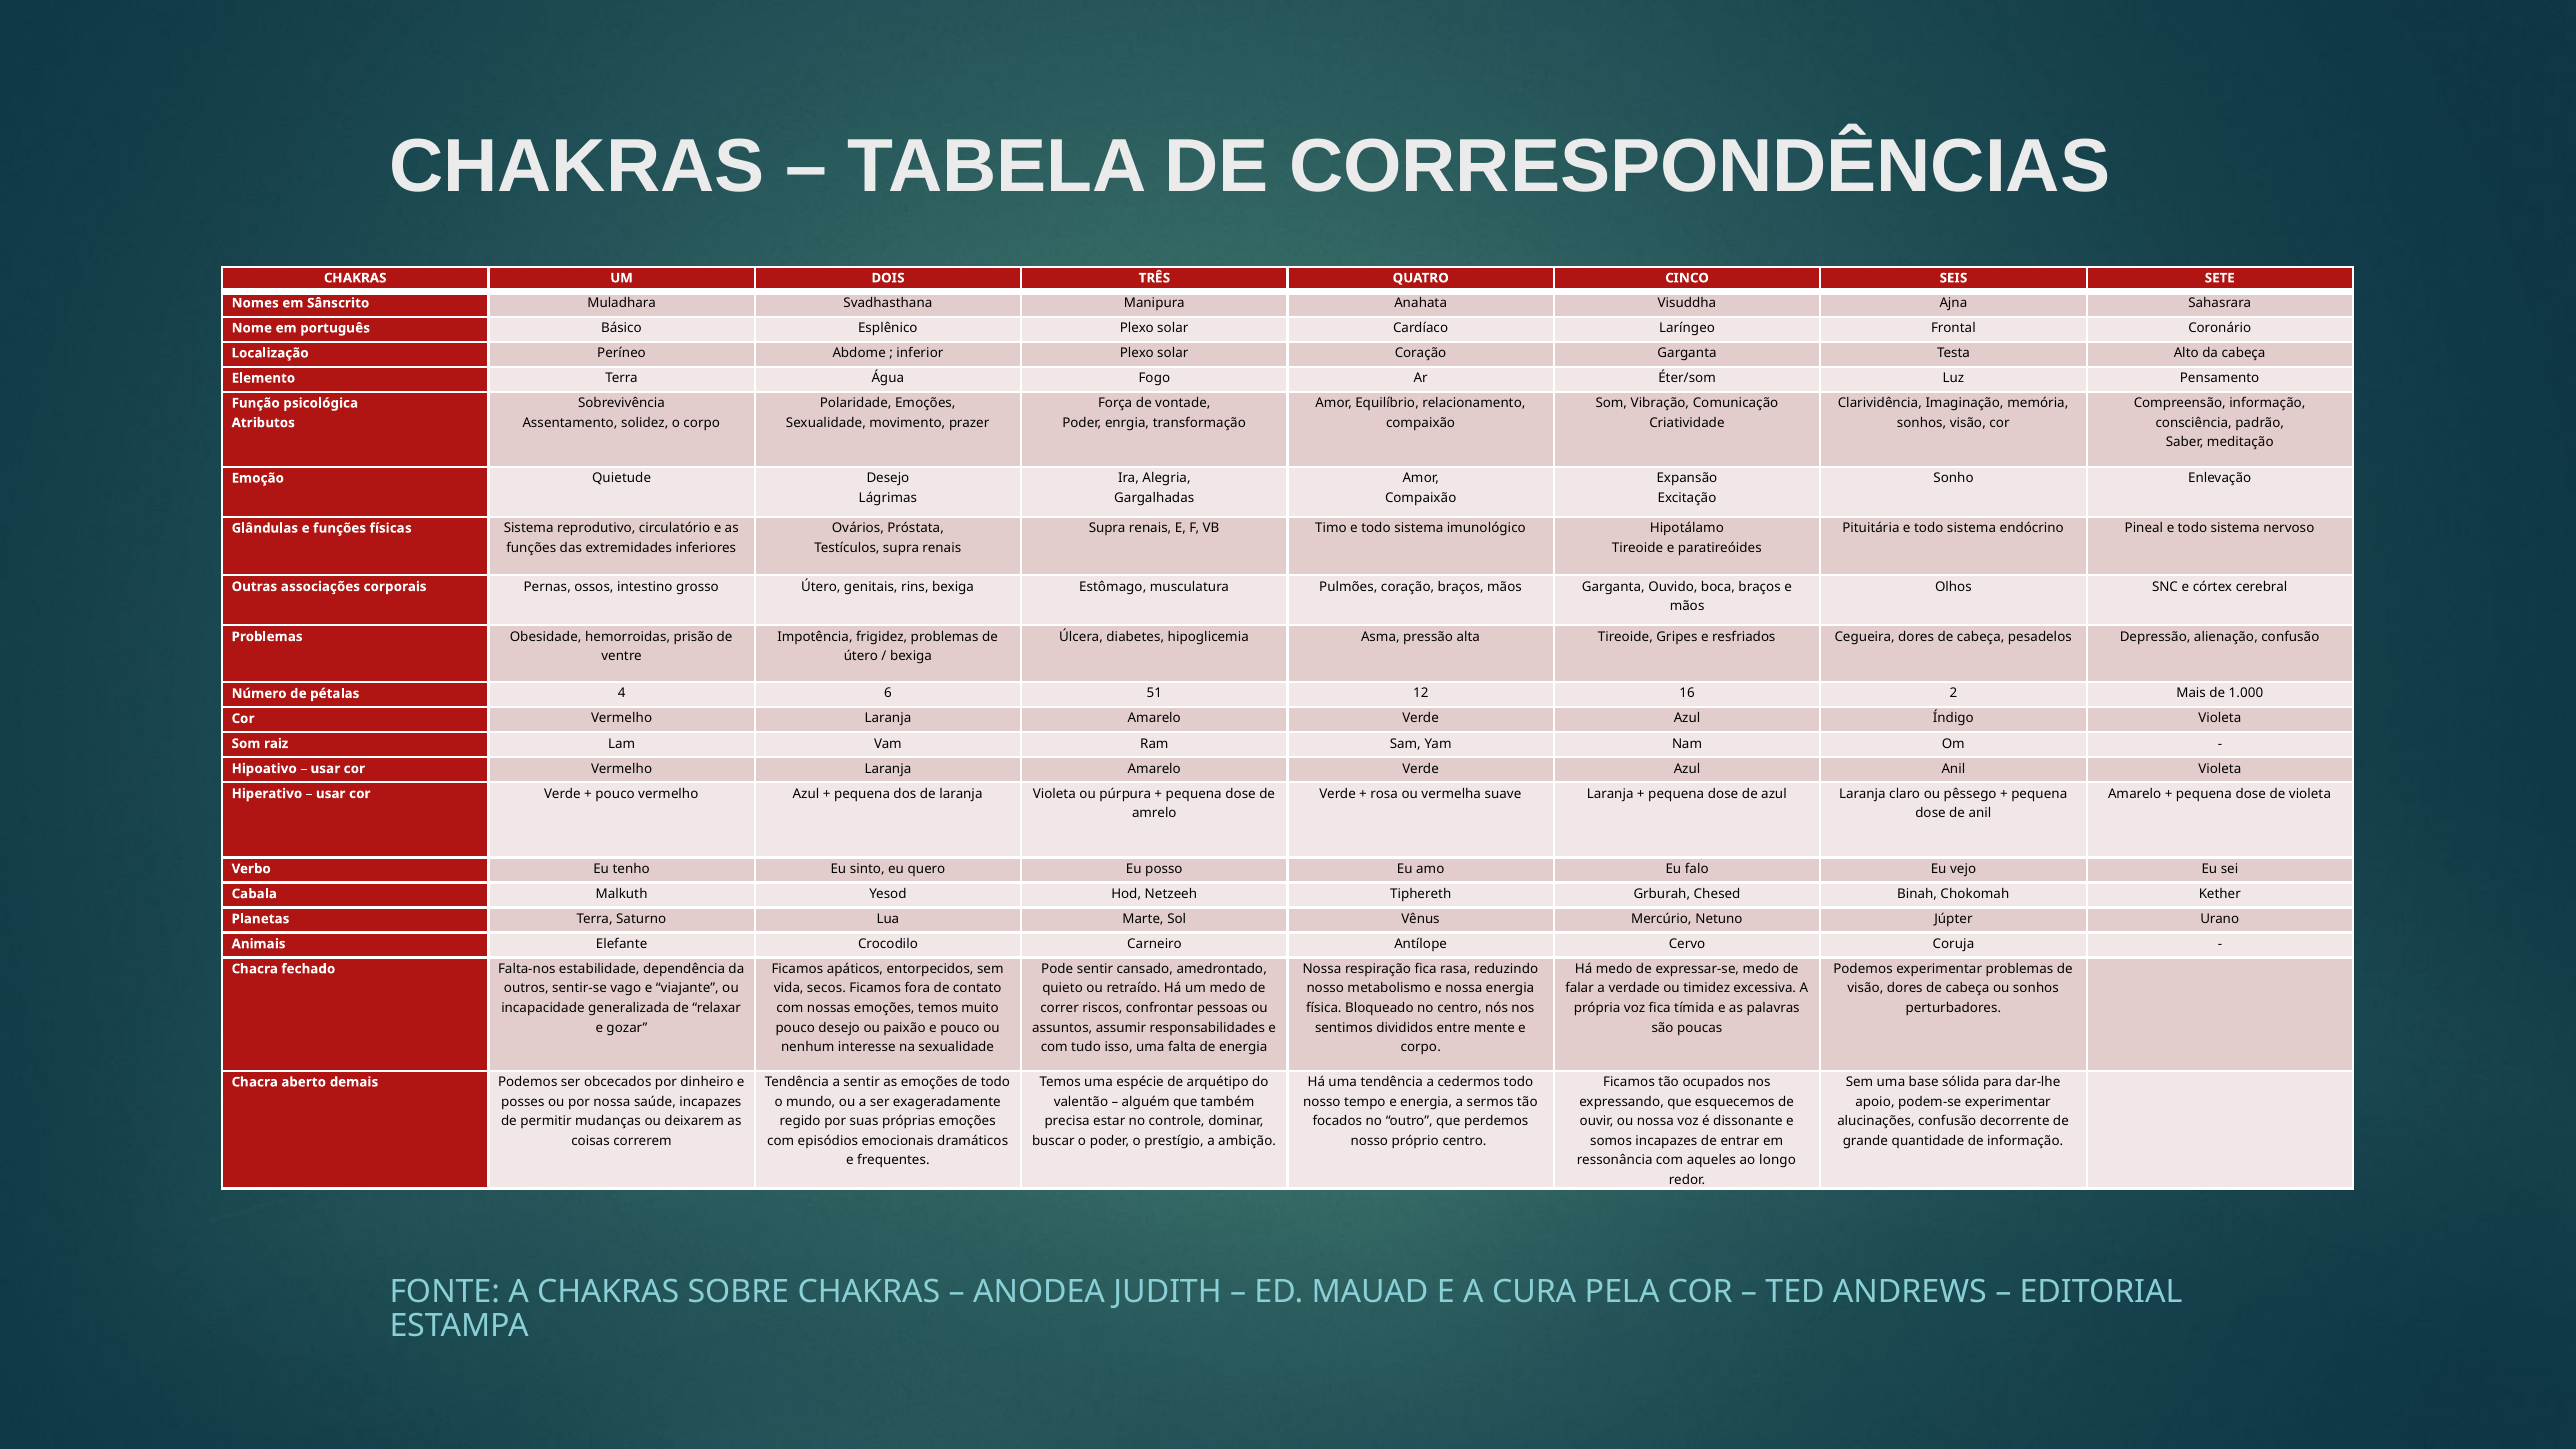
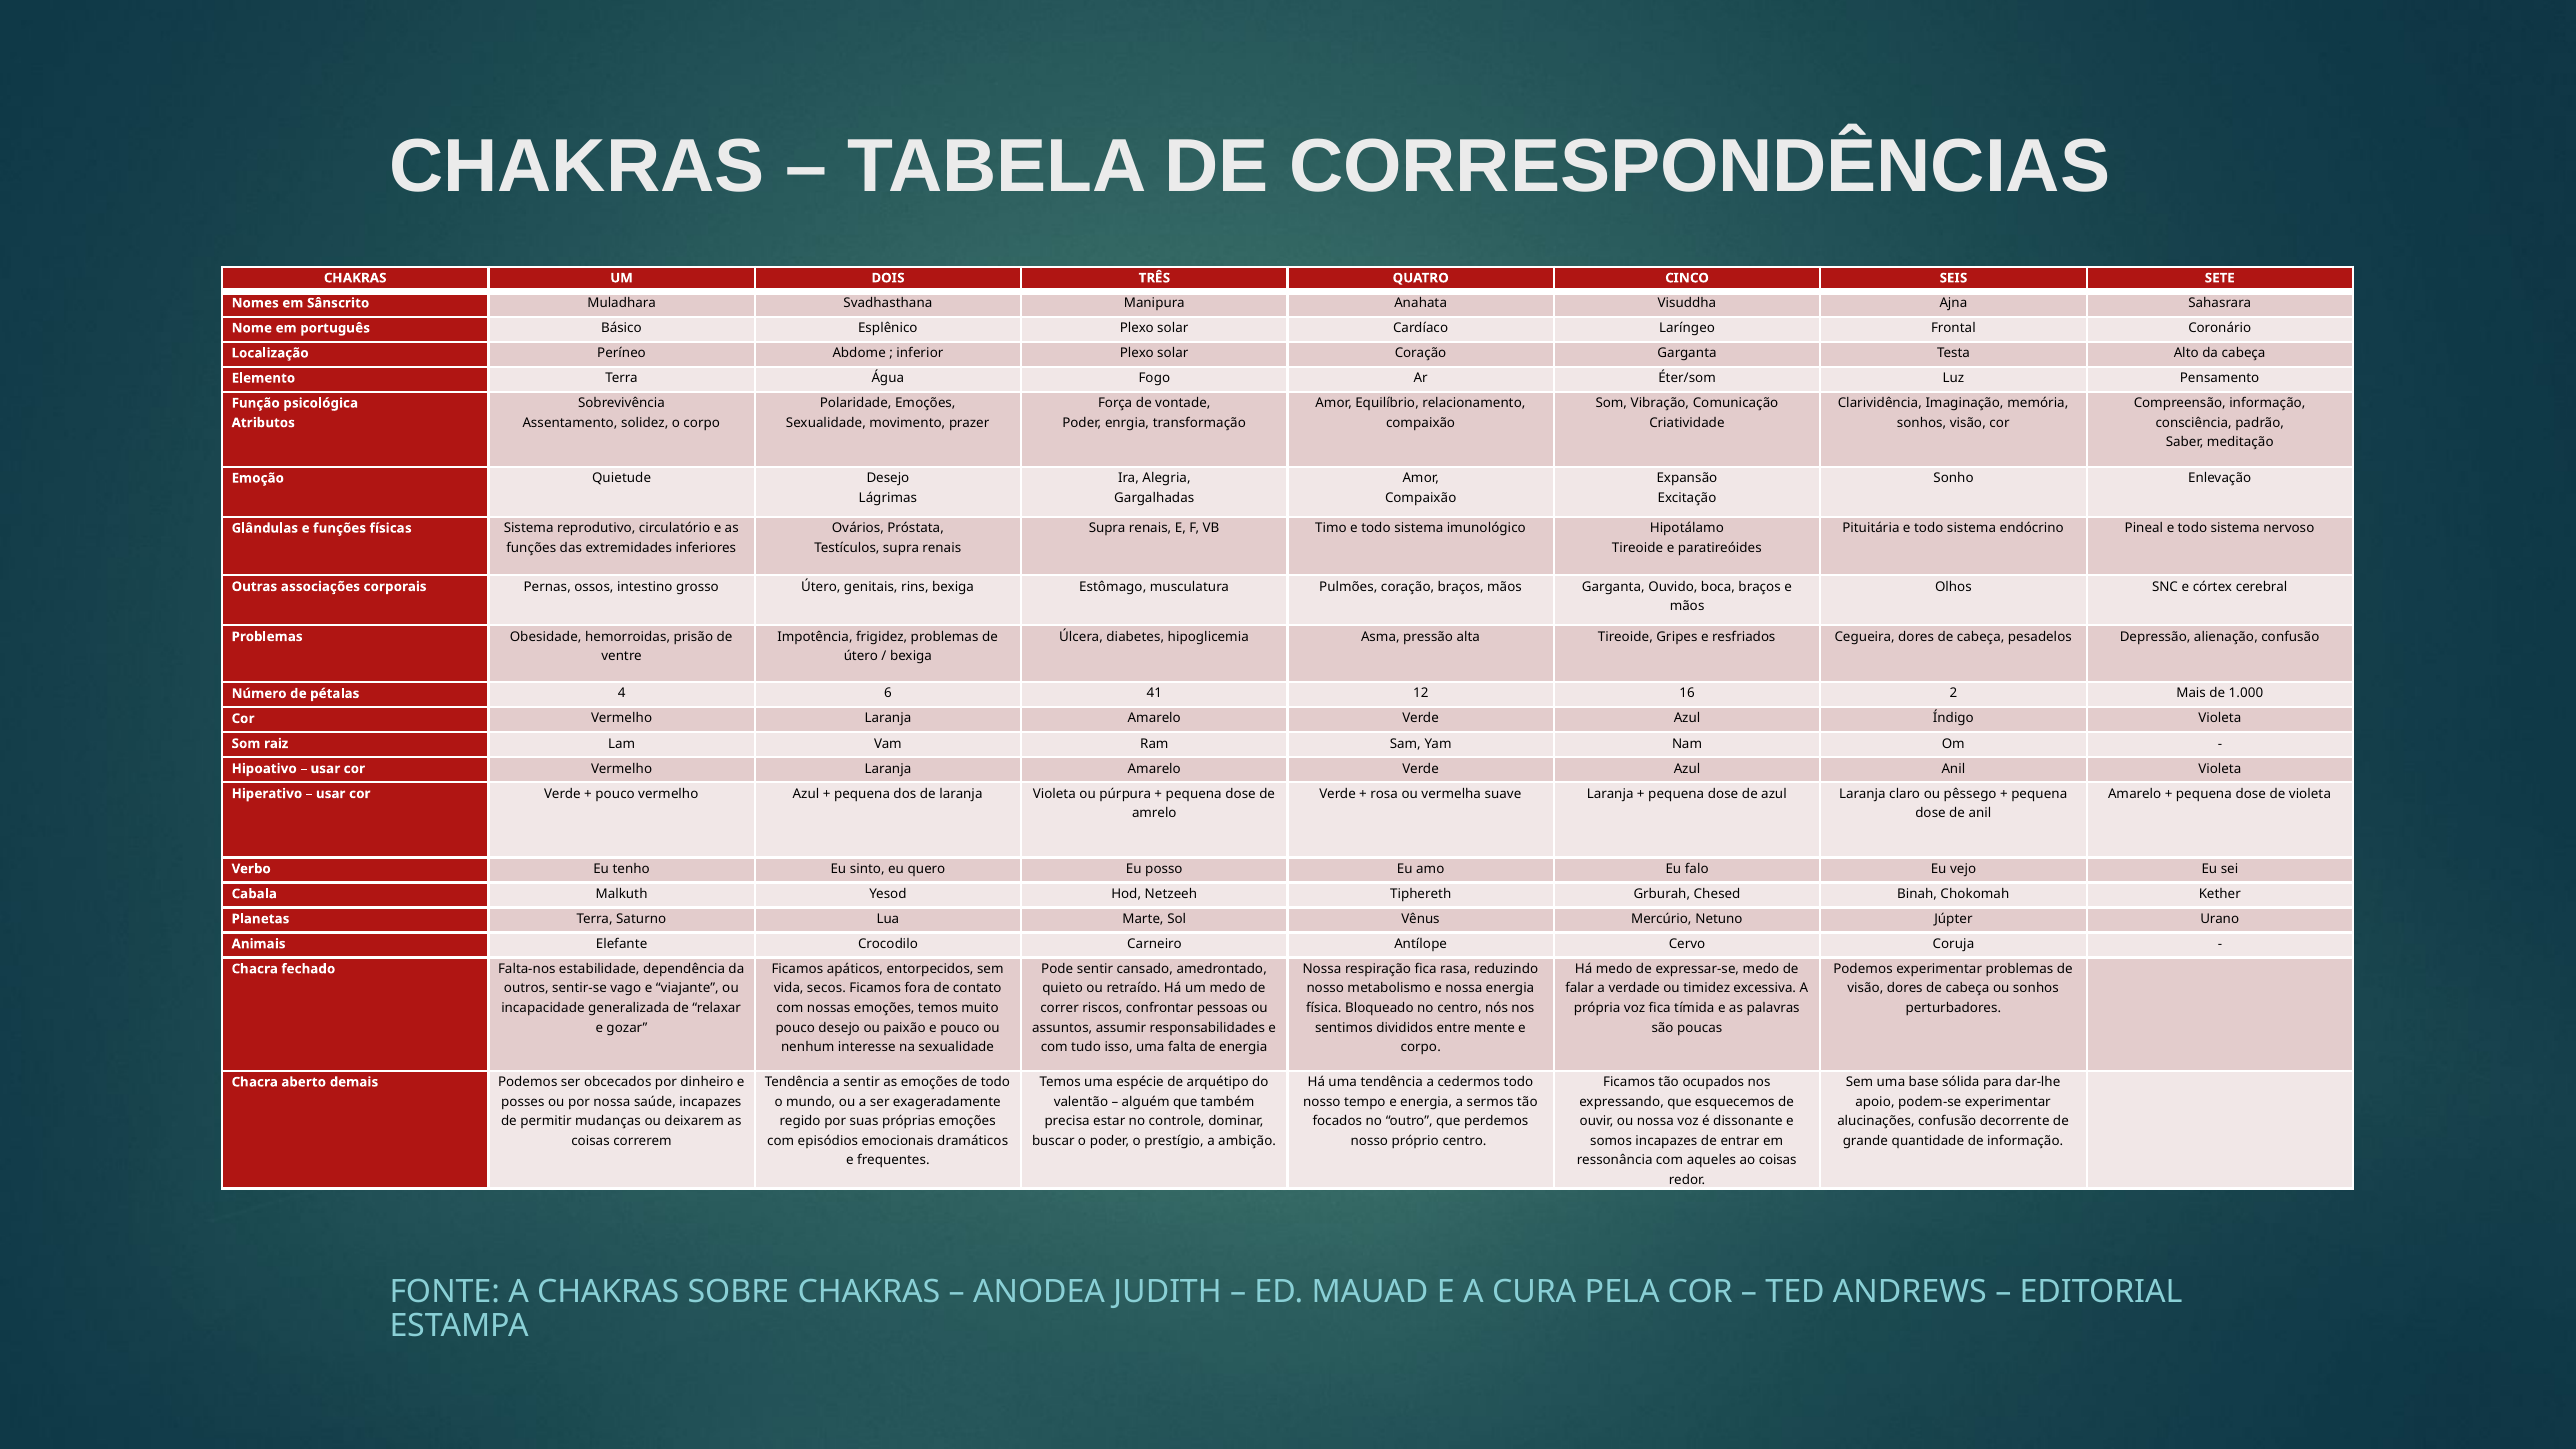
51: 51 -> 41
ao longo: longo -> coisas
